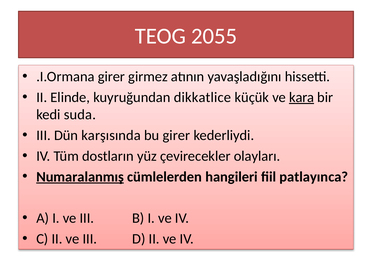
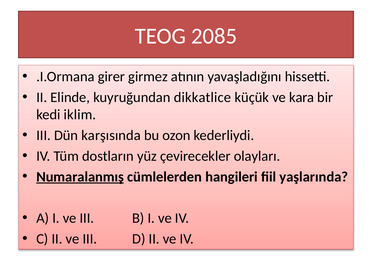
2055: 2055 -> 2085
kara underline: present -> none
suda: suda -> iklim
bu girer: girer -> ozon
patlayınca: patlayınca -> yaşlarında
